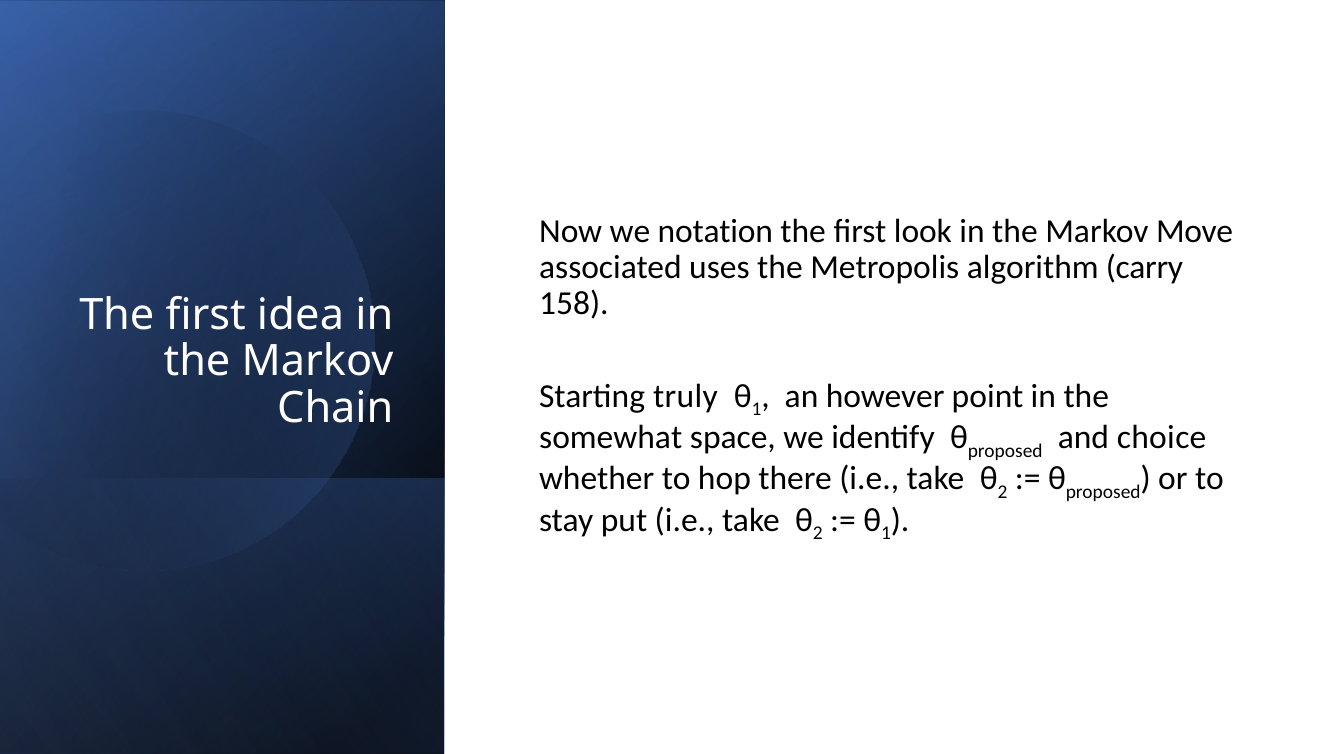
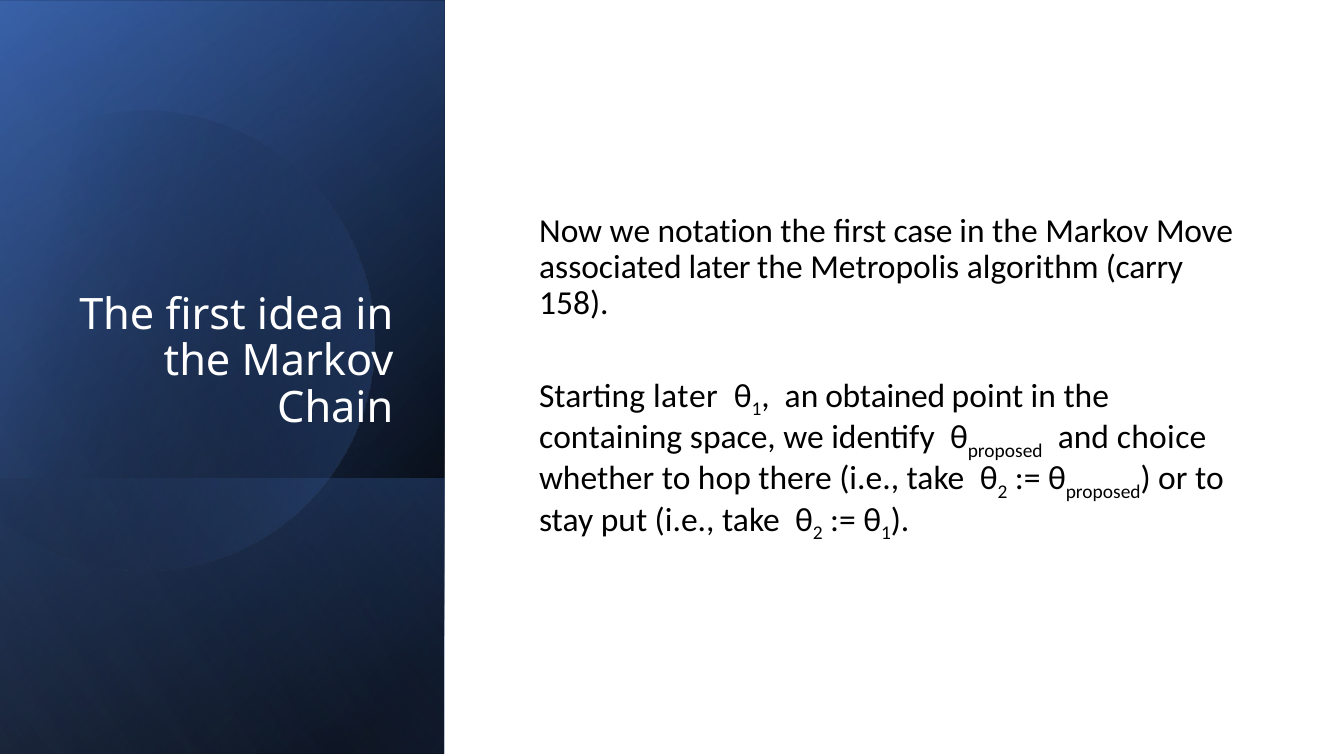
look: look -> case
associated uses: uses -> later
Starting truly: truly -> later
however: however -> obtained
somewhat: somewhat -> containing
